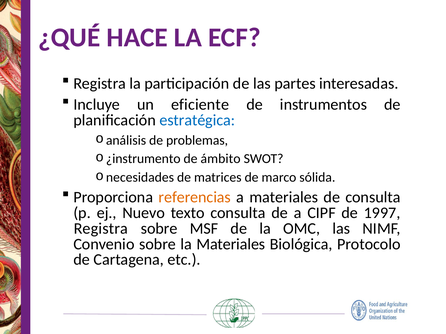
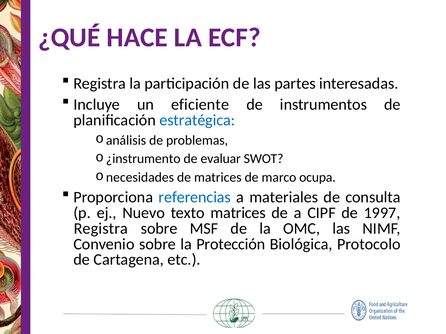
ámbito: ámbito -> evaluar
sólida: sólida -> ocupa
referencias colour: orange -> blue
texto consulta: consulta -> matrices
la Materiales: Materiales -> Protección
